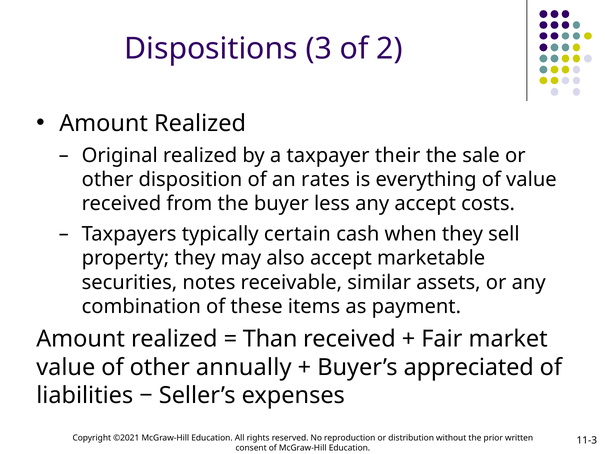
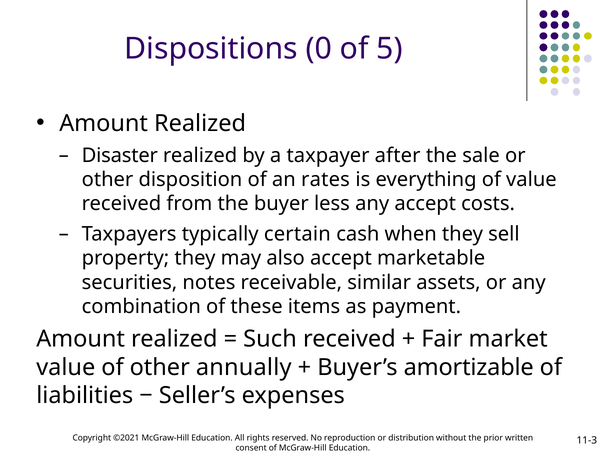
3: 3 -> 0
2: 2 -> 5
Original: Original -> Disaster
their: their -> after
Than: Than -> Such
appreciated: appreciated -> amortizable
